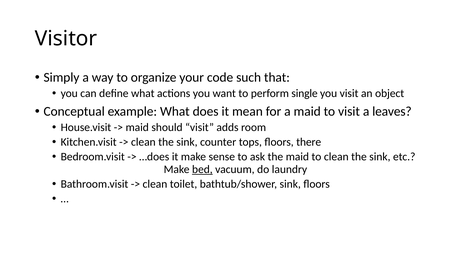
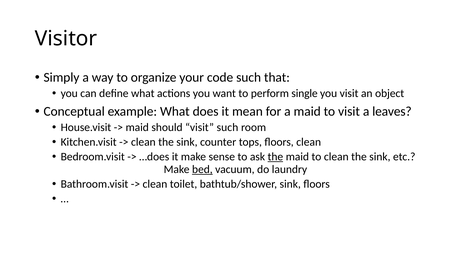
visit adds: adds -> such
floors there: there -> clean
the at (275, 157) underline: none -> present
